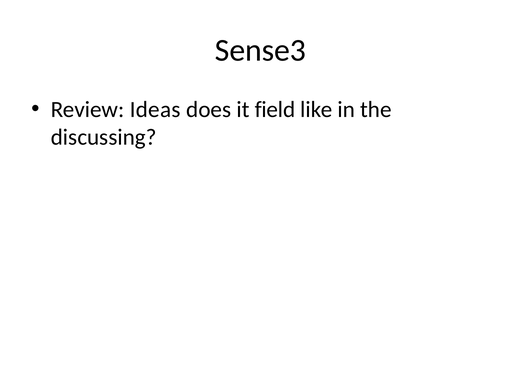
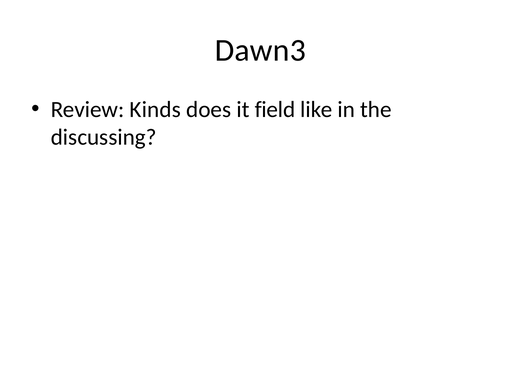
Sense3: Sense3 -> Dawn3
Ideas: Ideas -> Kinds
